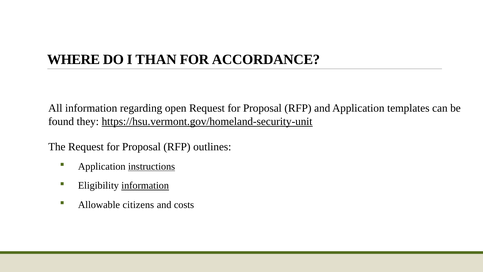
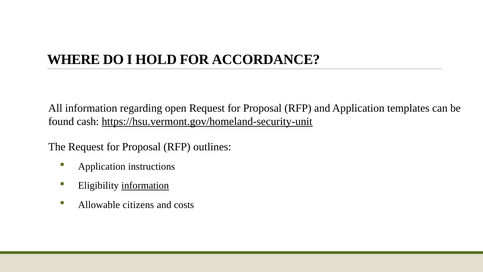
THAN: THAN -> HOLD
they: they -> cash
instructions underline: present -> none
